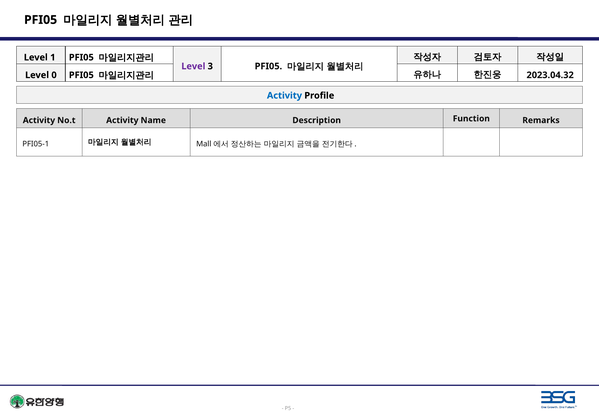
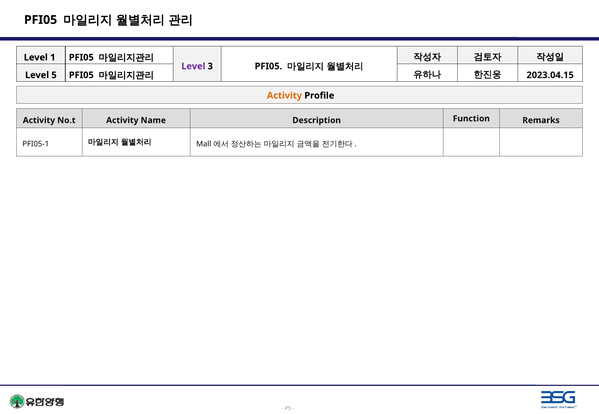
0: 0 -> 5
2023.04.32: 2023.04.32 -> 2023.04.15
Activity at (284, 96) colour: blue -> orange
